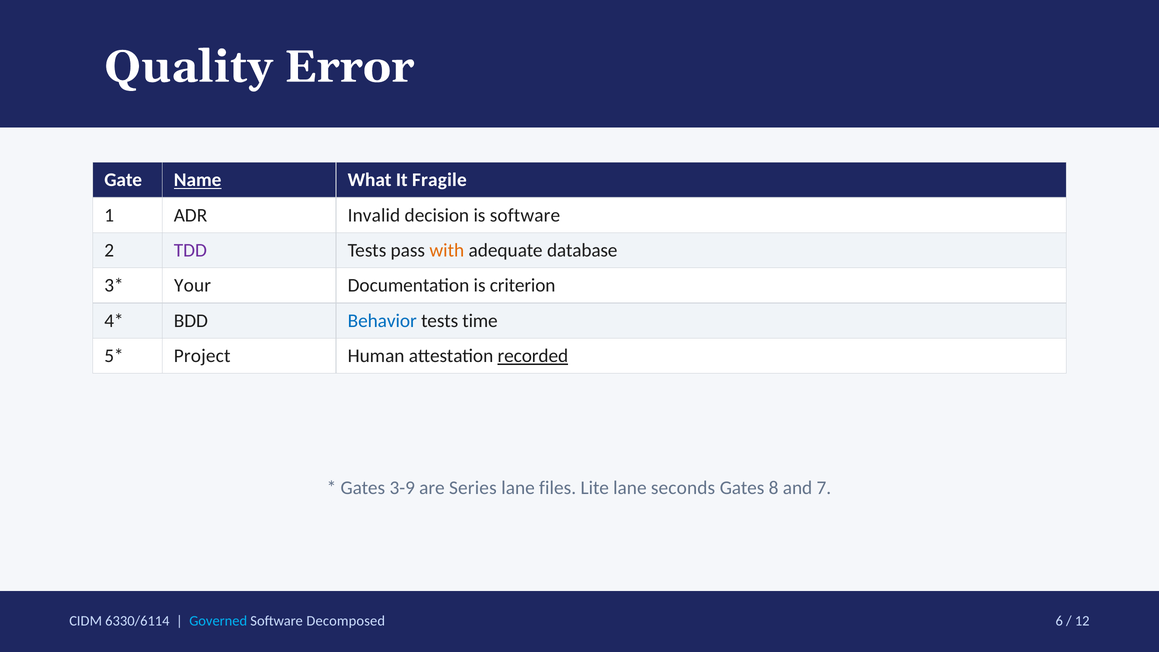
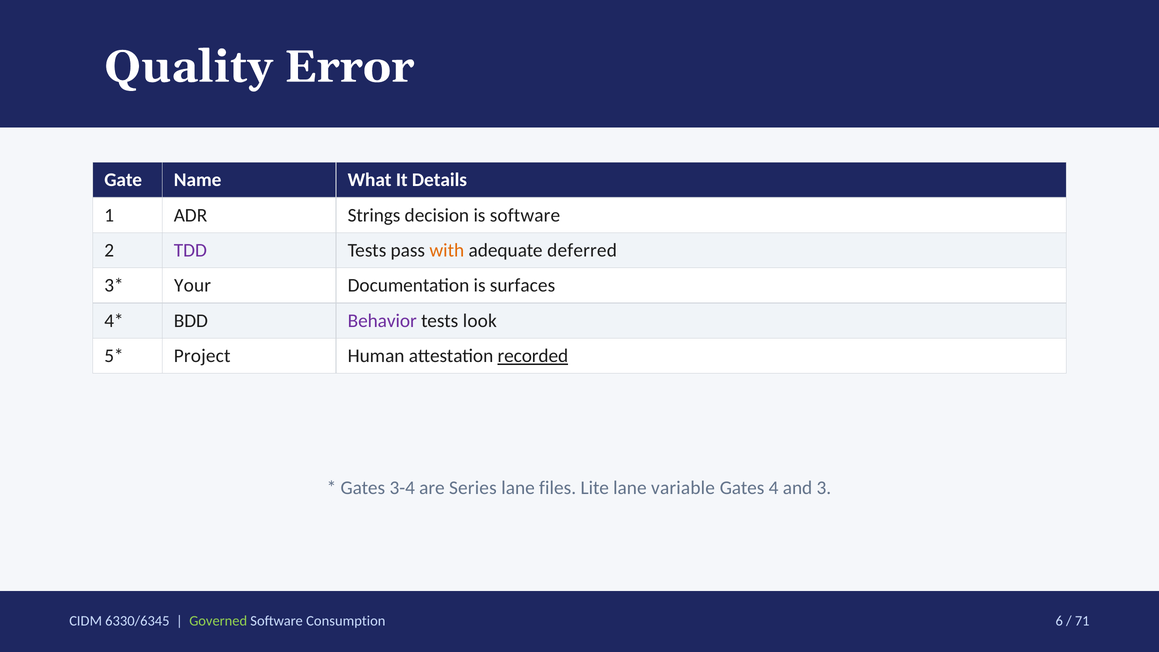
Name underline: present -> none
Fragile: Fragile -> Details
Invalid: Invalid -> Strings
database: database -> deferred
criterion: criterion -> surfaces
Behavior colour: blue -> purple
time: time -> look
3-9: 3-9 -> 3-4
seconds: seconds -> variable
8: 8 -> 4
7: 7 -> 3
6330/6114: 6330/6114 -> 6330/6345
Governed colour: light blue -> light green
Decomposed: Decomposed -> Consumption
12: 12 -> 71
